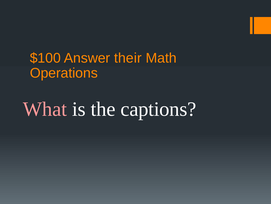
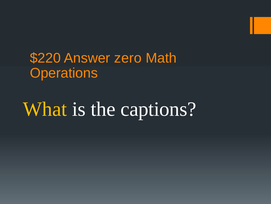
$100: $100 -> $220
their: their -> zero
What colour: pink -> yellow
